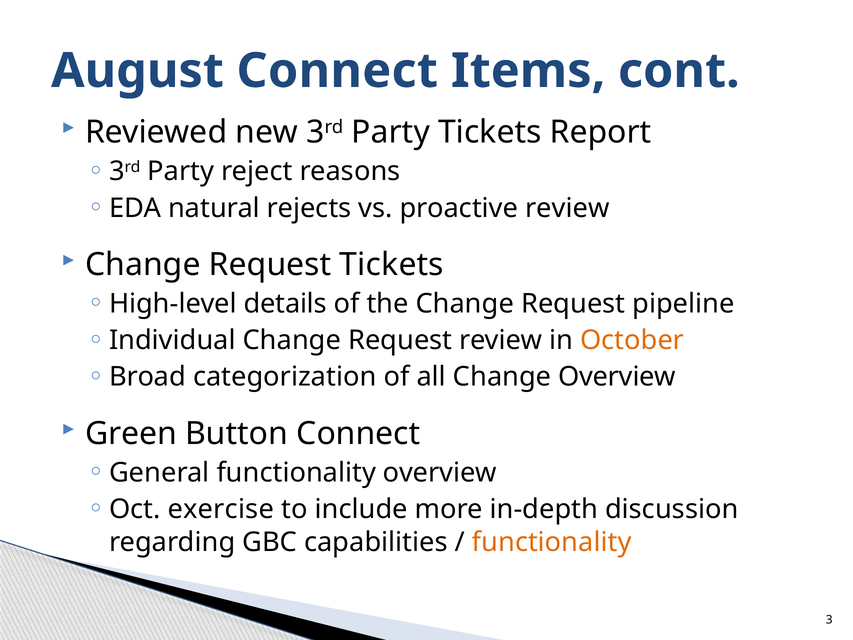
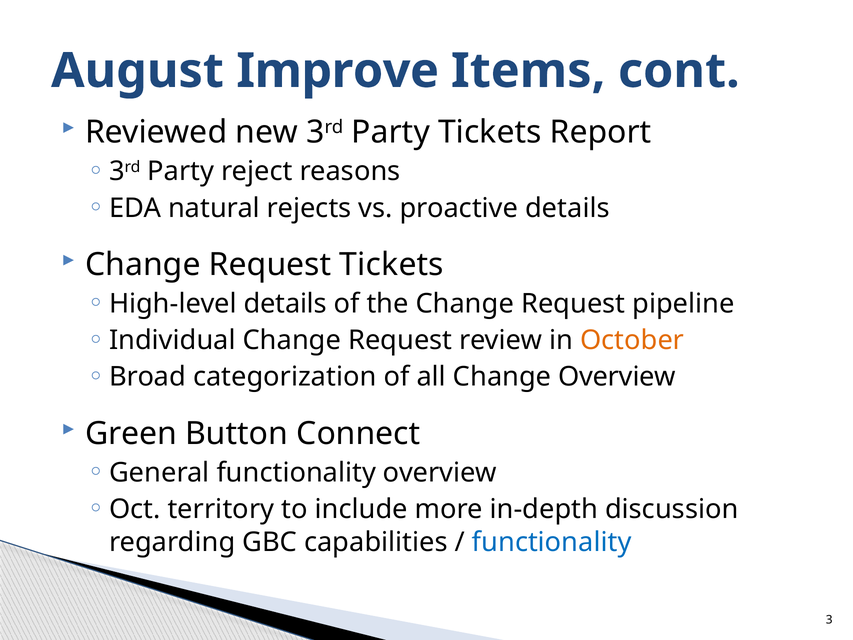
August Connect: Connect -> Improve
proactive review: review -> details
exercise: exercise -> territory
functionality at (552, 542) colour: orange -> blue
